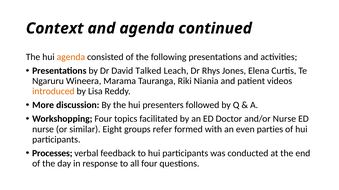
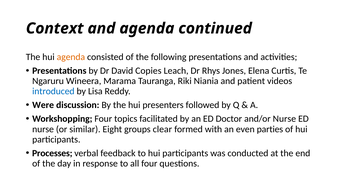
Talked: Talked -> Copies
introduced colour: orange -> blue
More: More -> Were
refer: refer -> clear
